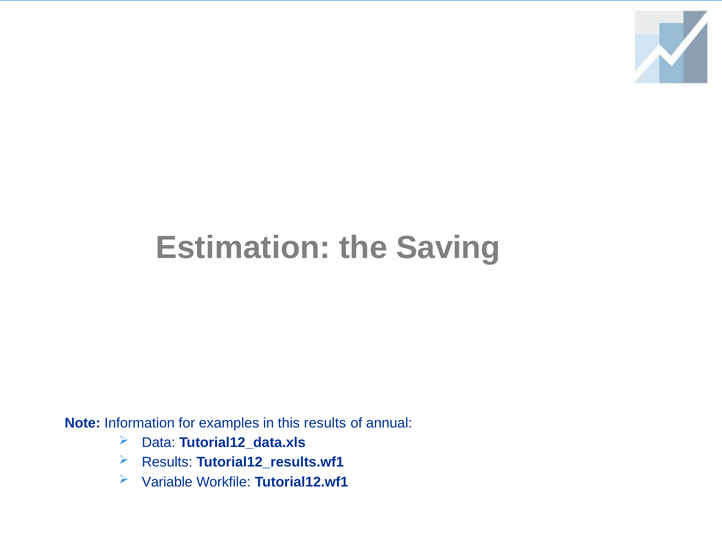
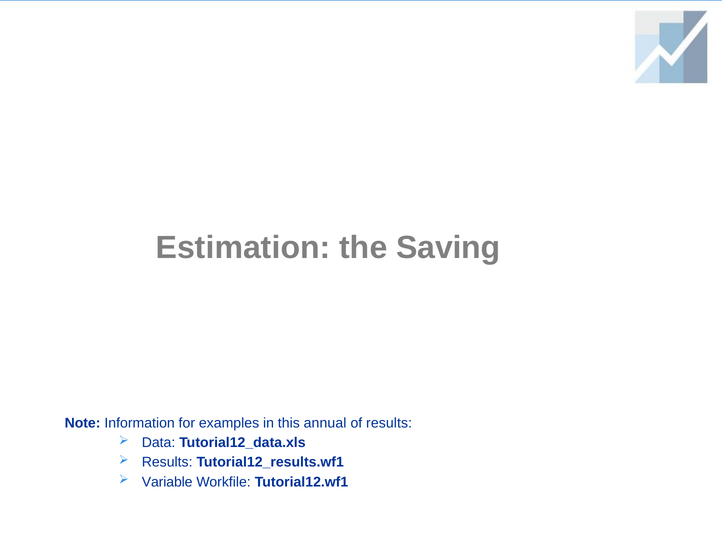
this results: results -> annual
of annual: annual -> results
